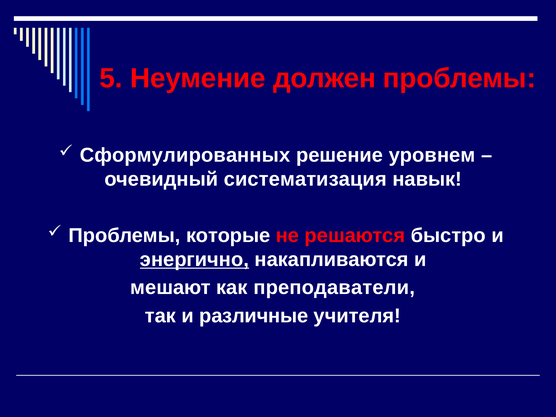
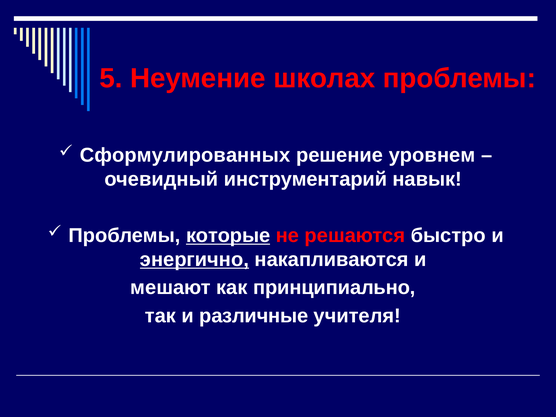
должен: должен -> школах
систематизация: систематизация -> инструментарий
которые underline: none -> present
преподаватели: преподаватели -> принципиально
